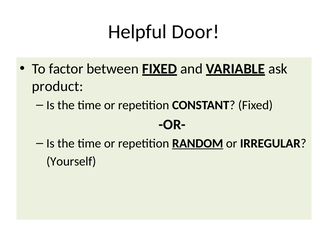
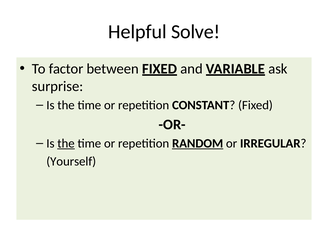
Door: Door -> Solve
product: product -> surprise
the at (66, 143) underline: none -> present
